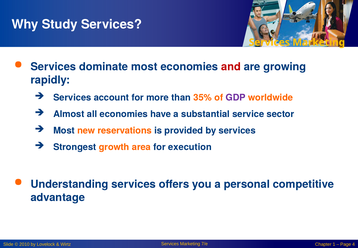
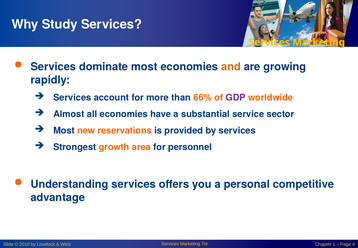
and colour: red -> orange
35%: 35% -> 66%
execution: execution -> personnel
